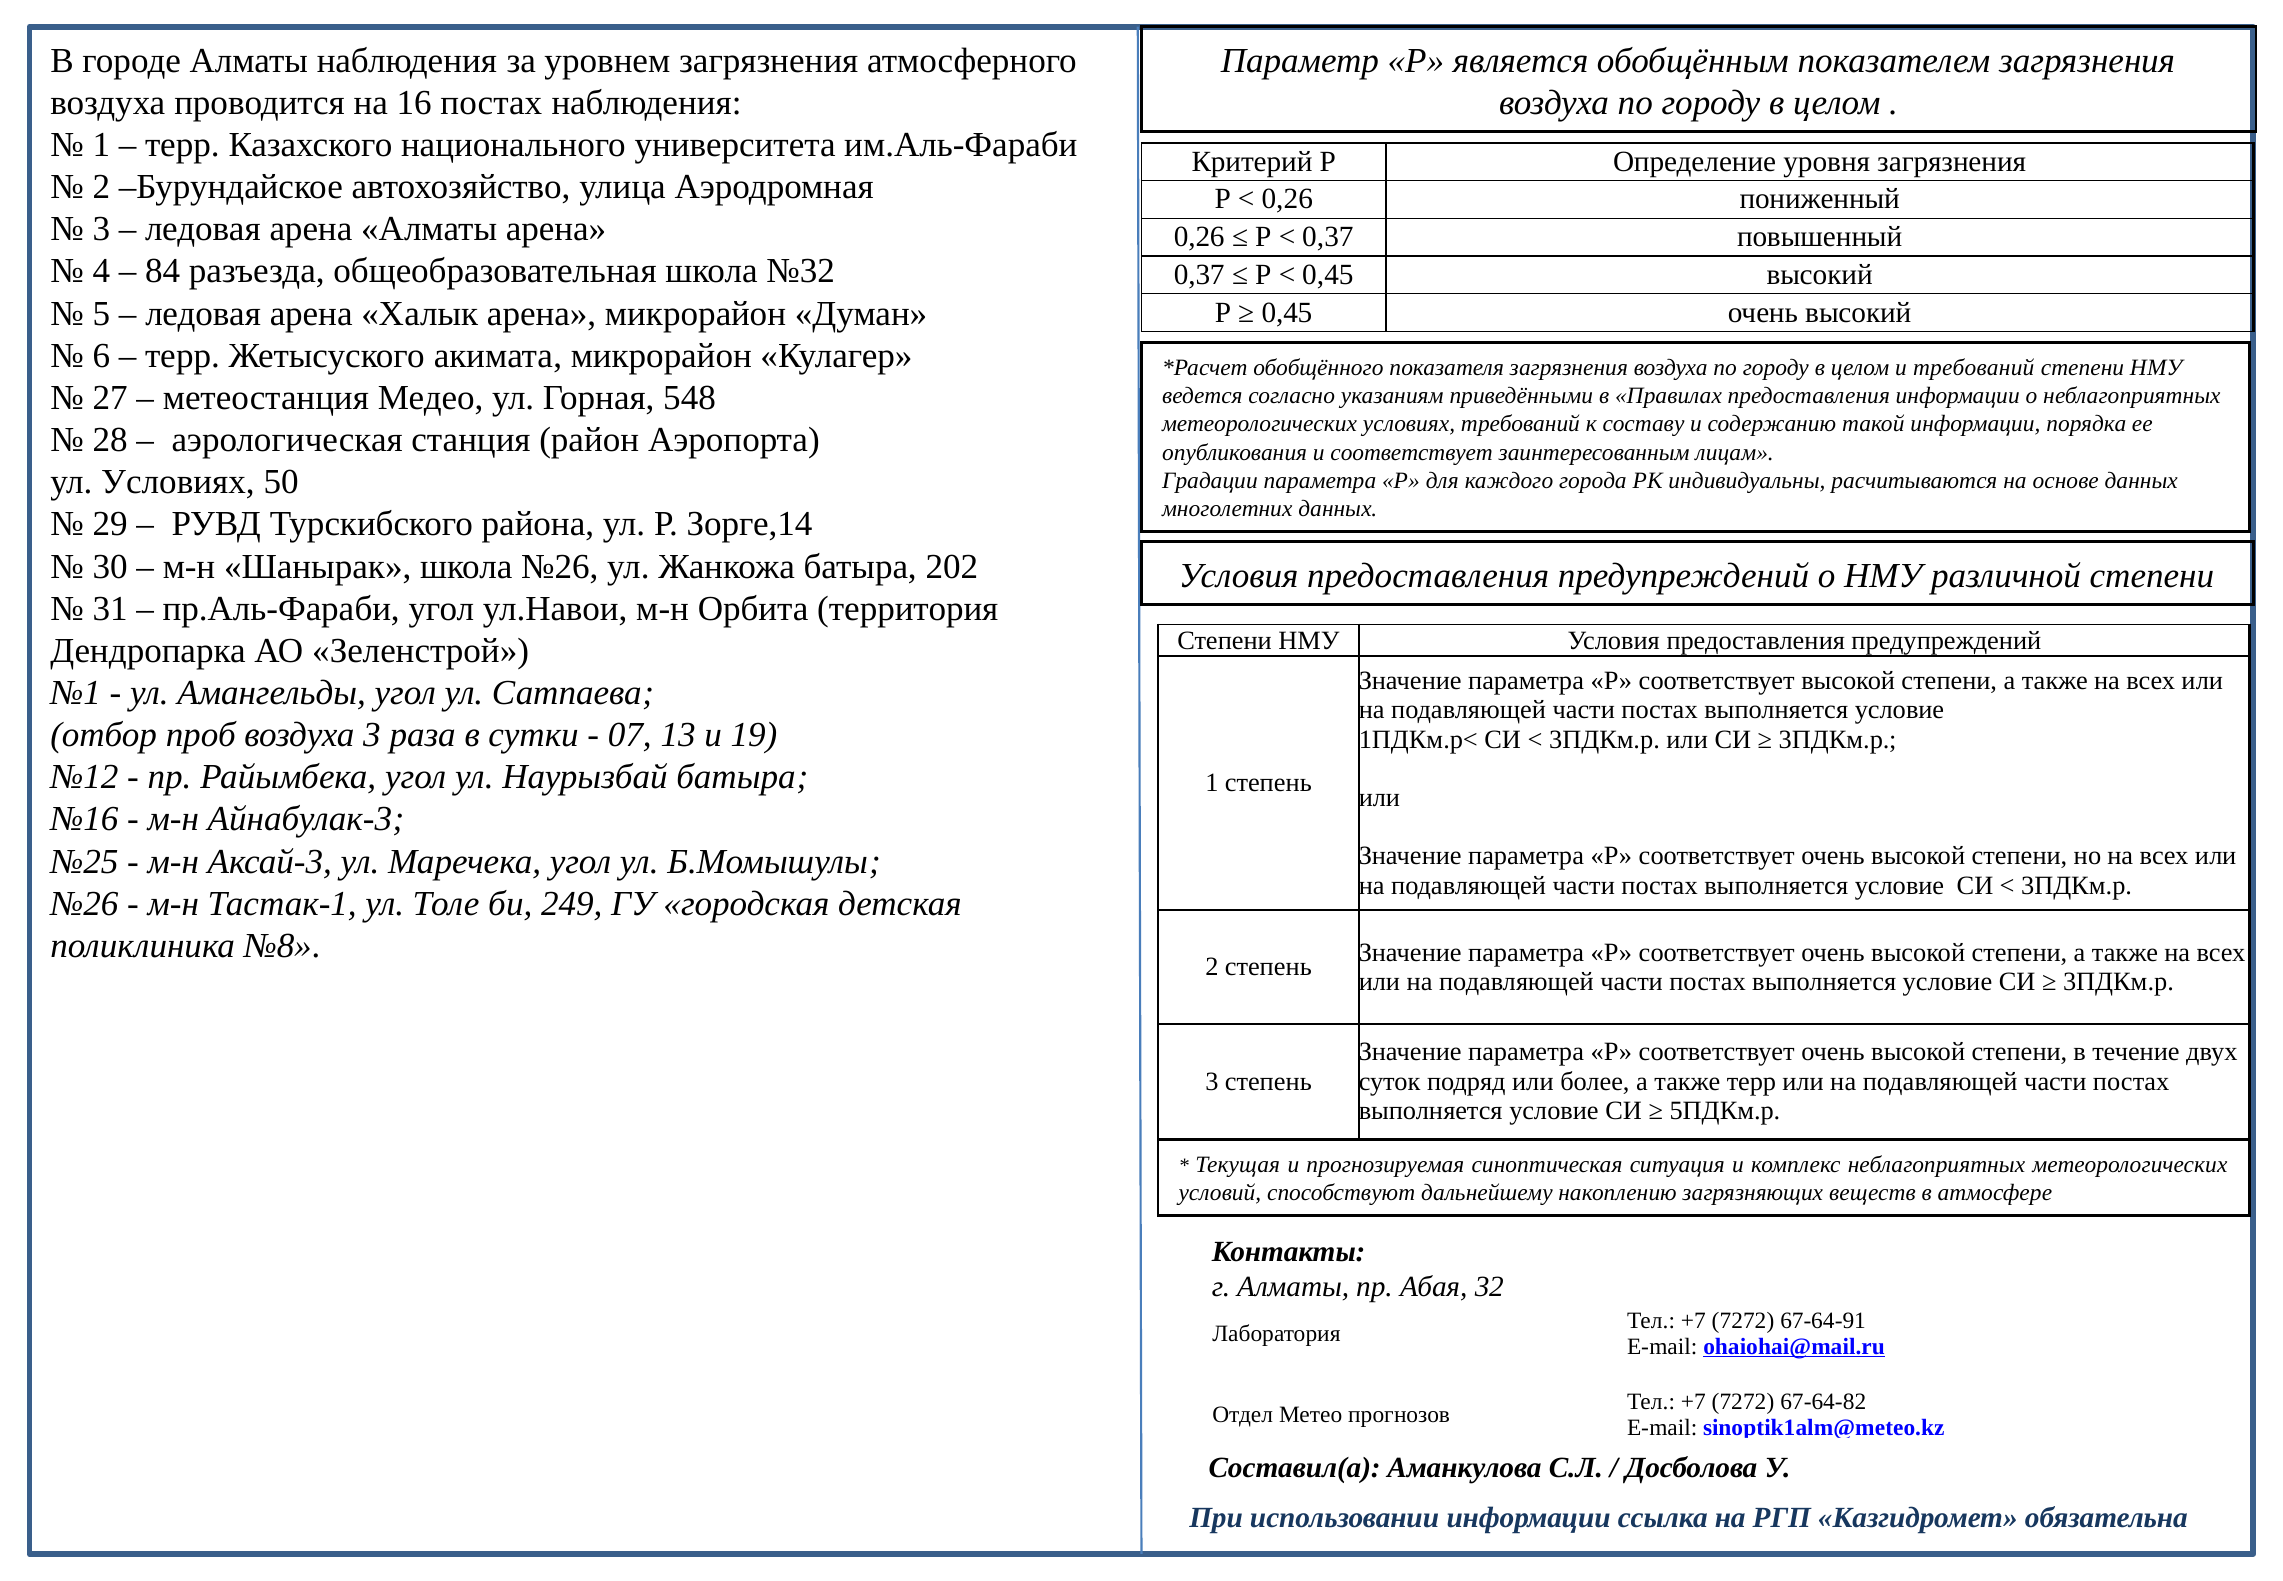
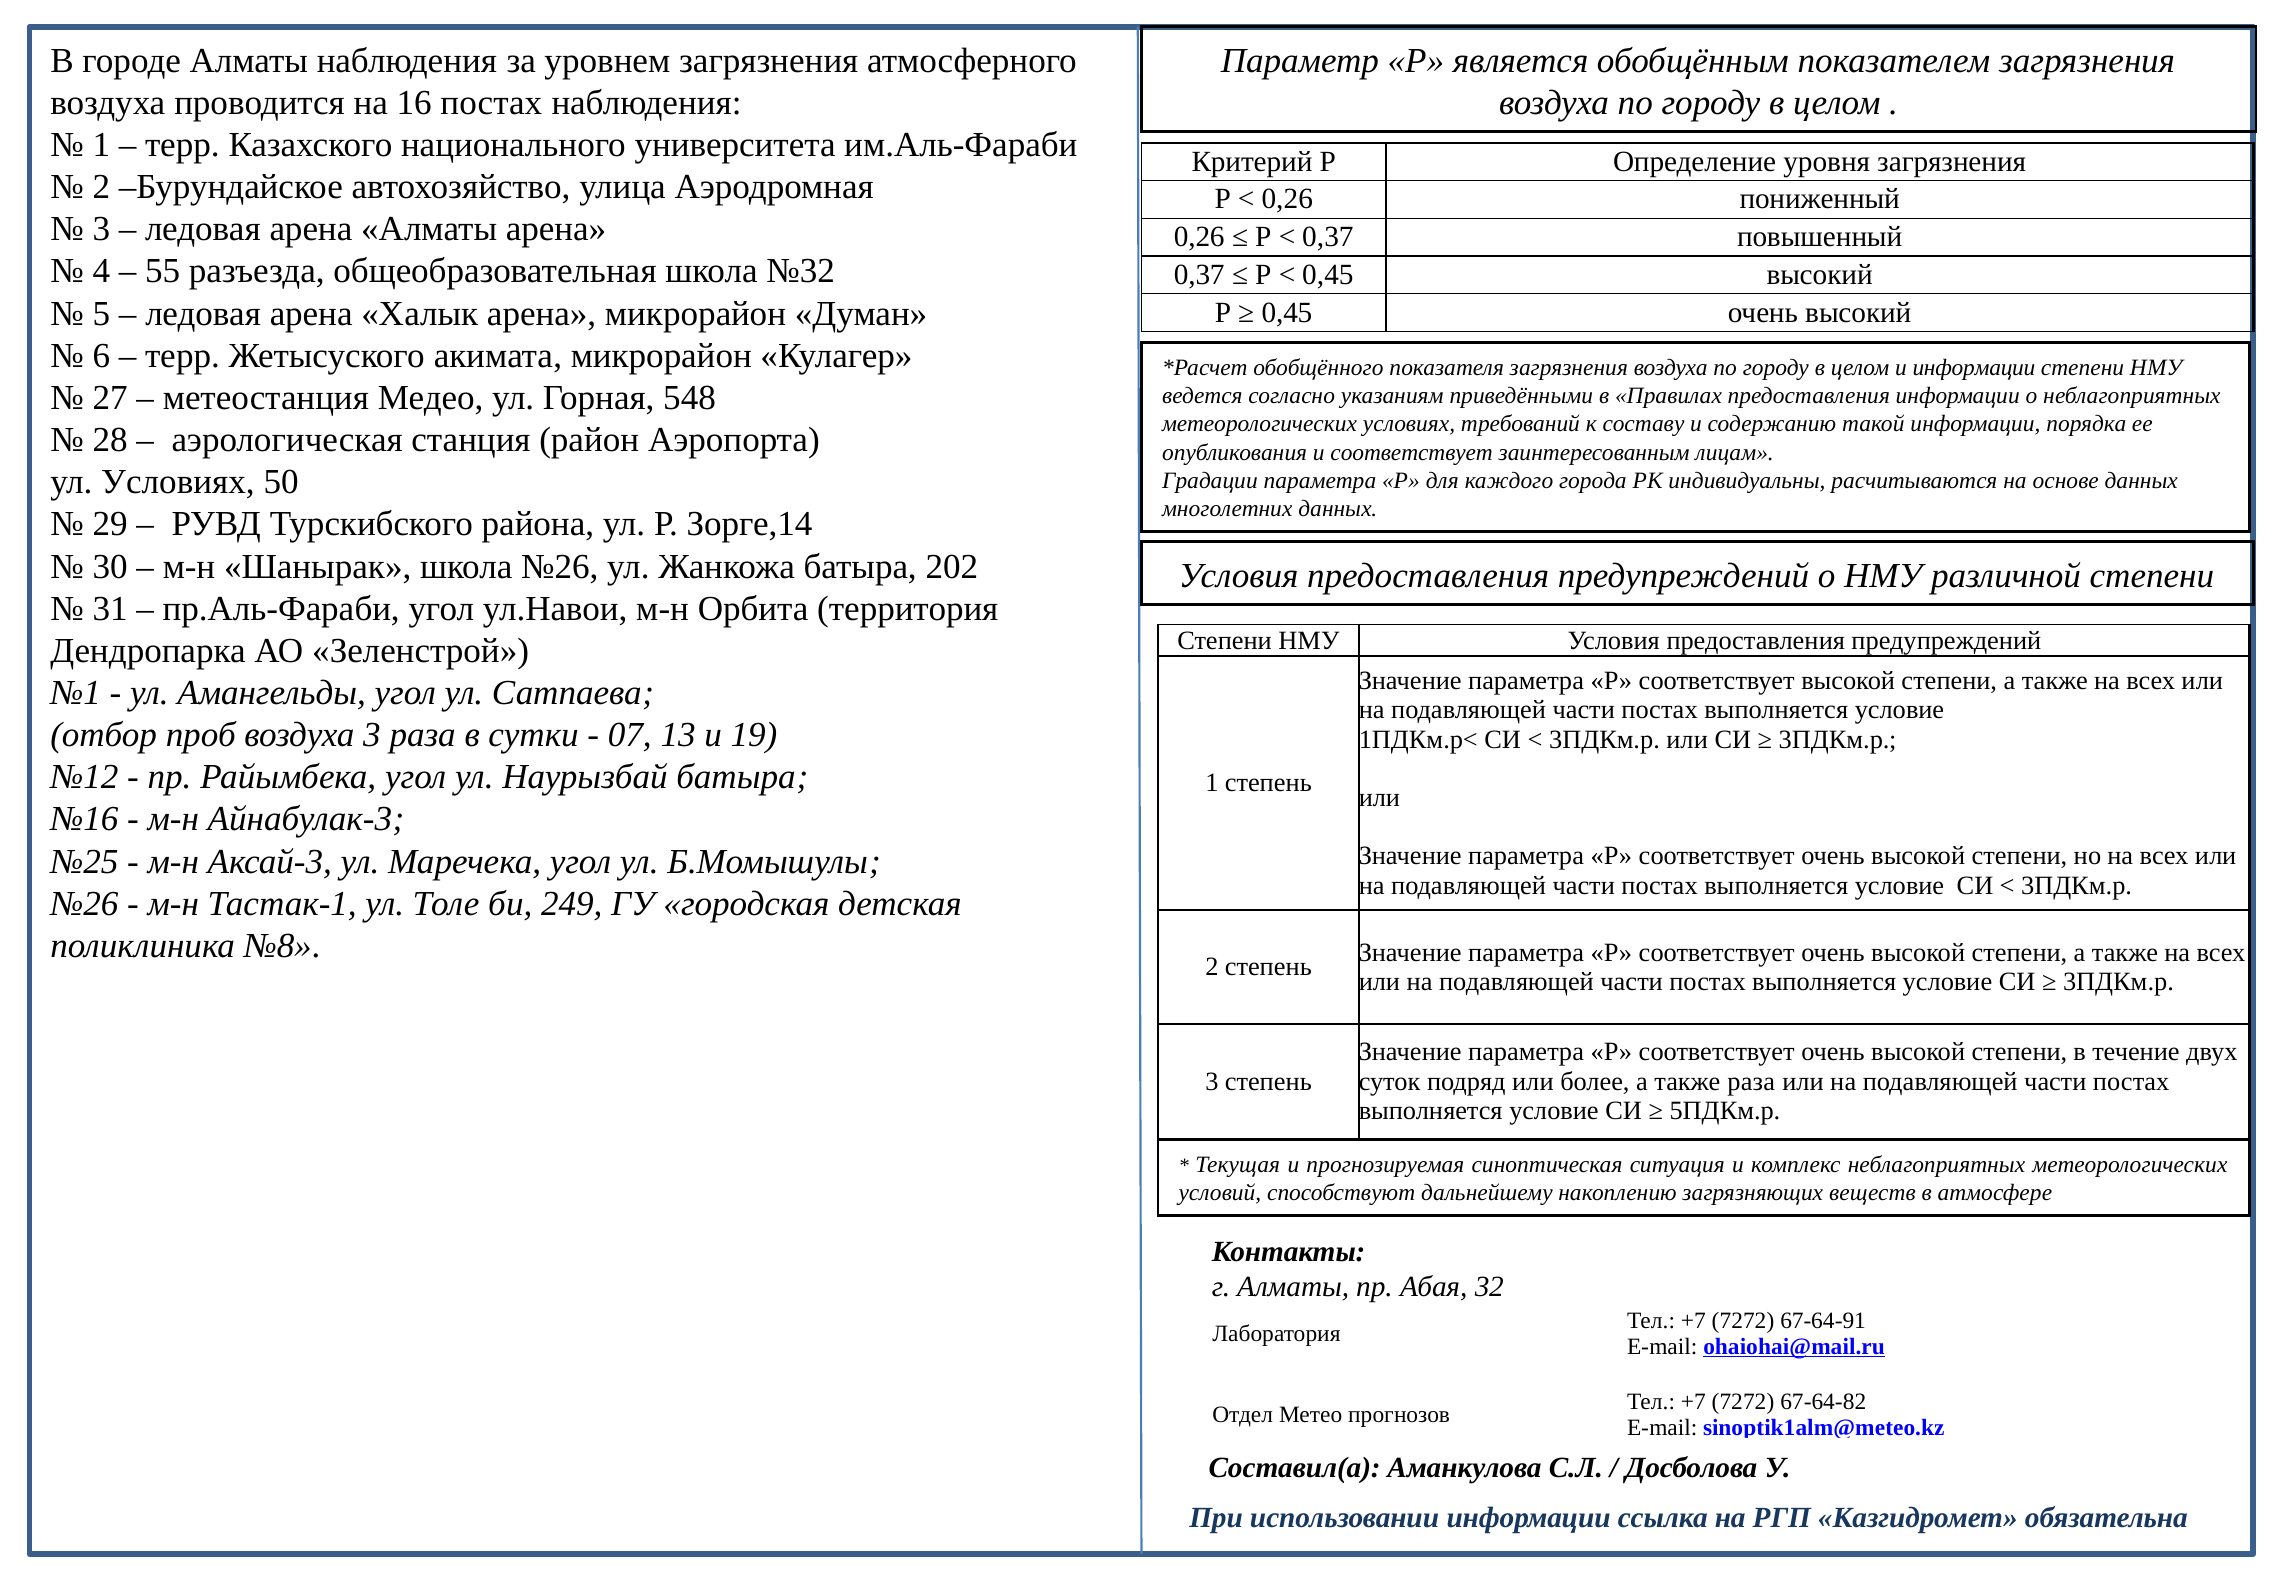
84: 84 -> 55
и требований: требований -> информации
также терр: терр -> раза
